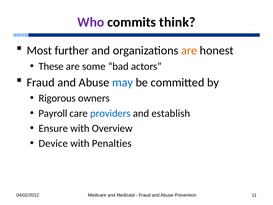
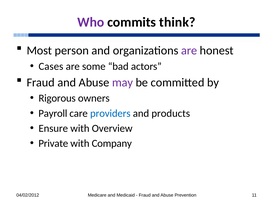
further: further -> person
are at (189, 50) colour: orange -> purple
These: These -> Cases
may colour: blue -> purple
establish: establish -> products
Device: Device -> Private
Penalties: Penalties -> Company
